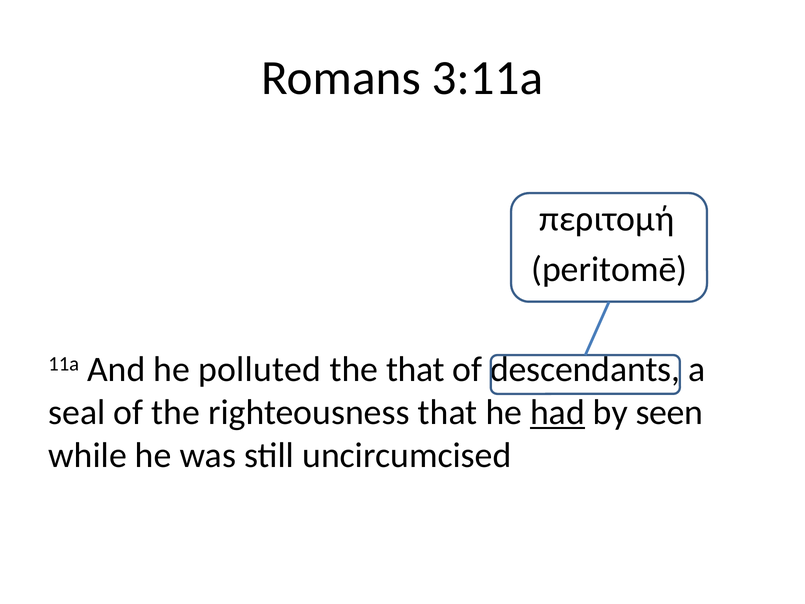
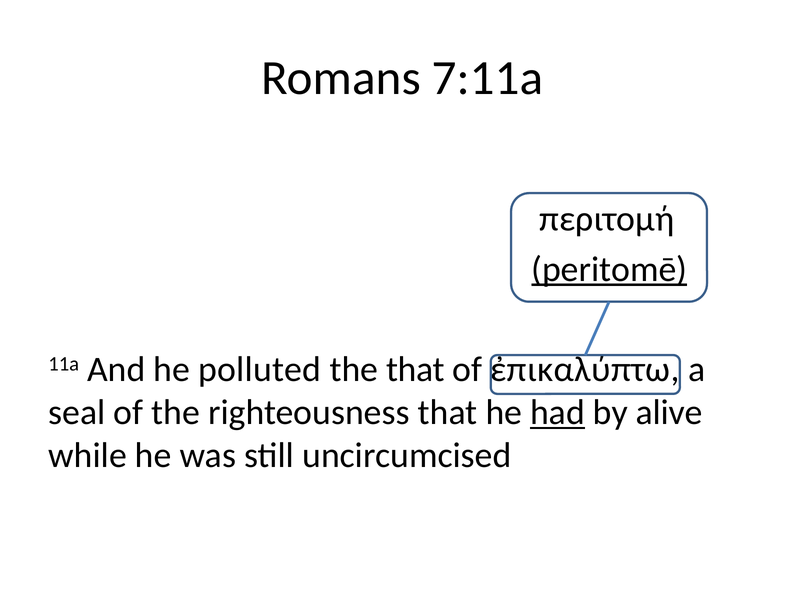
3:11a: 3:11a -> 7:11a
peritomē underline: none -> present
descendants: descendants -> ἐπικαλύπτω
seen: seen -> alive
